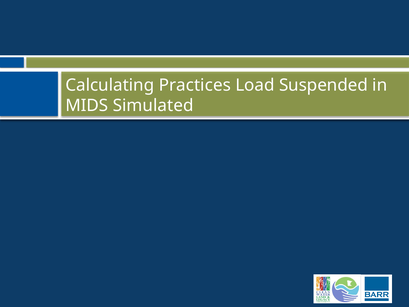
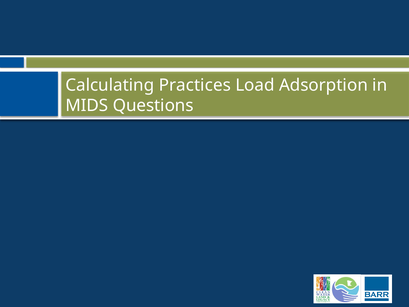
Suspended: Suspended -> Adsorption
Simulated: Simulated -> Questions
